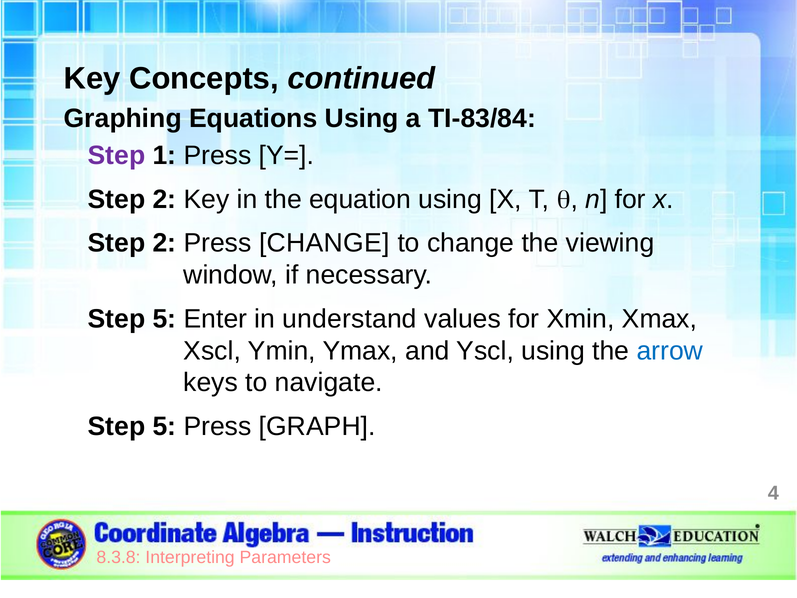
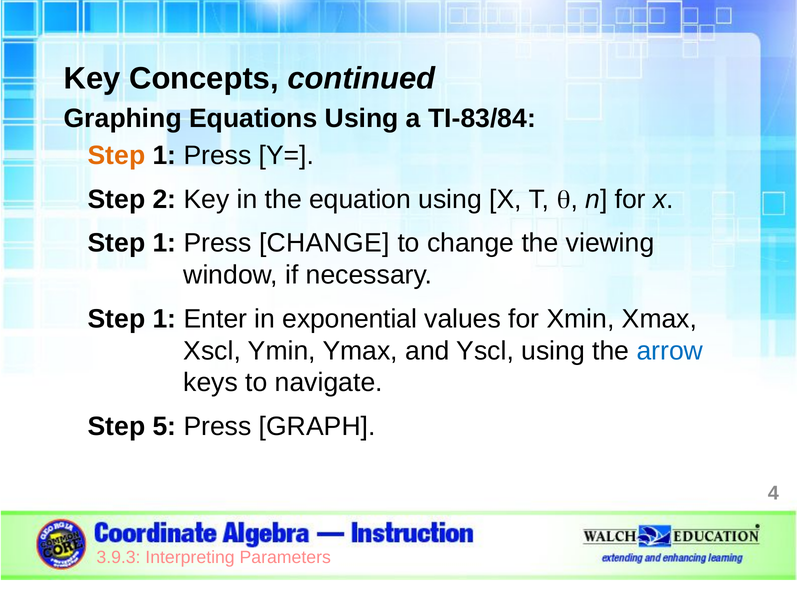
Step at (117, 155) colour: purple -> orange
2 at (164, 243): 2 -> 1
5 at (164, 319): 5 -> 1
understand: understand -> exponential
8.3.8: 8.3.8 -> 3.9.3
